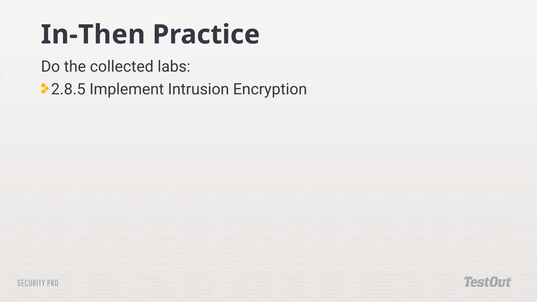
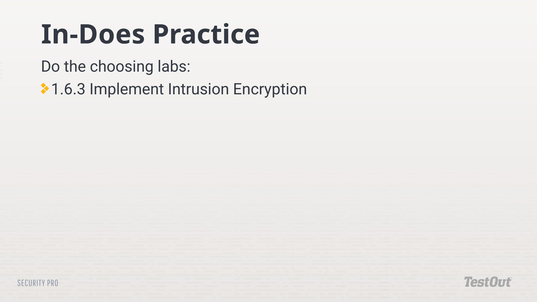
In-Then: In-Then -> In-Does
collected: collected -> choosing
2.8.5: 2.8.5 -> 1.6.3
